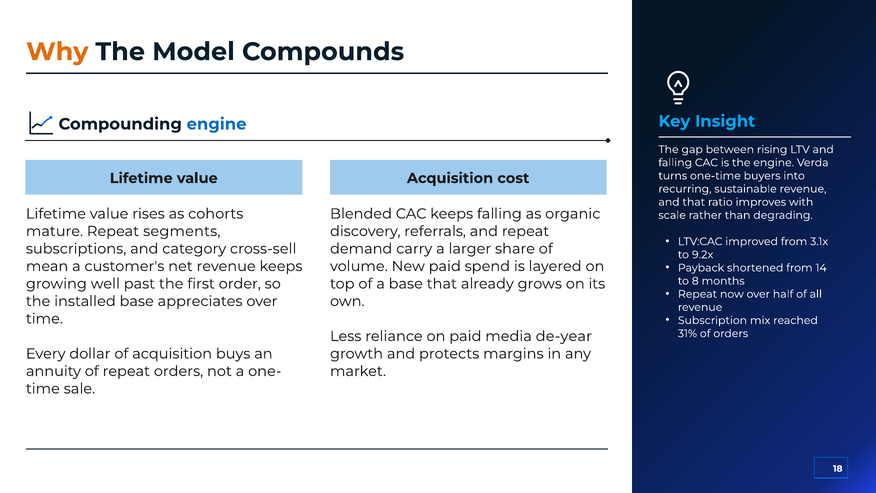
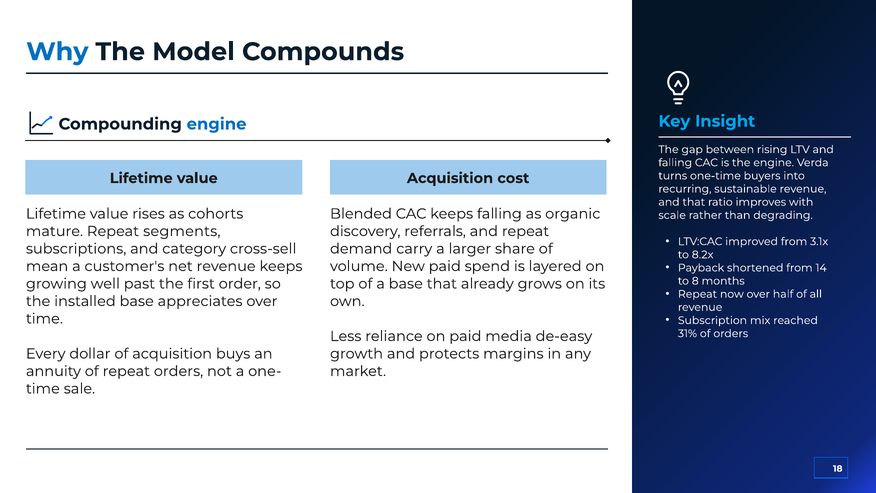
Why colour: orange -> blue
9.2x: 9.2x -> 8.2x
de-year: de-year -> de-easy
